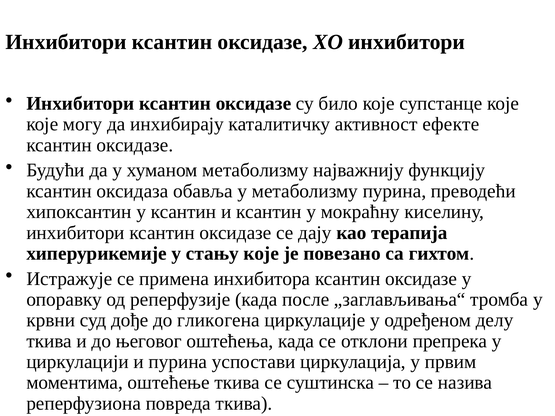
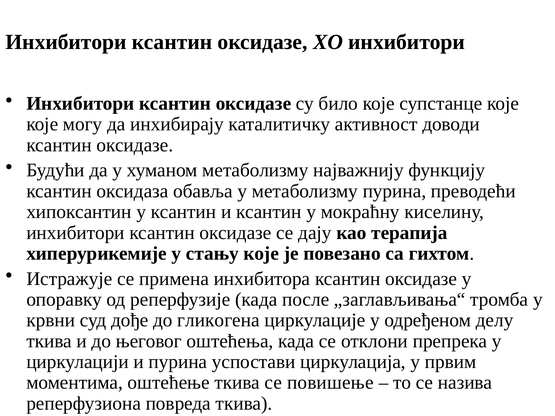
ефекте: ефекте -> доводи
суштинска: суштинска -> повишење
